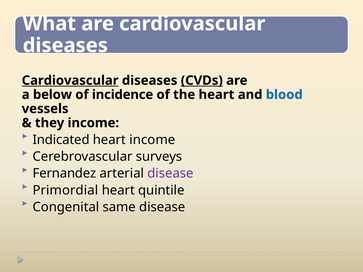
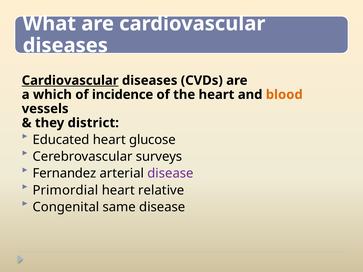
CVDs underline: present -> none
below: below -> which
blood colour: blue -> orange
they income: income -> district
Indicated: Indicated -> Educated
heart income: income -> glucose
quintile: quintile -> relative
